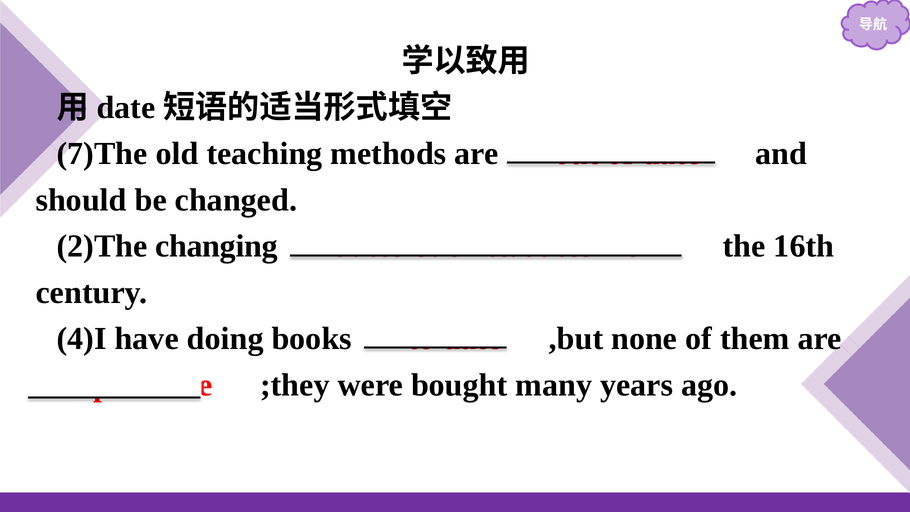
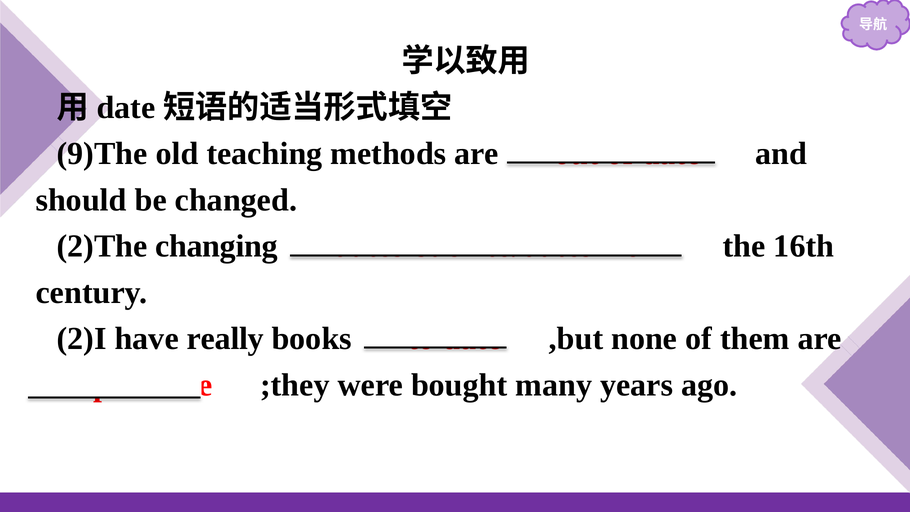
7)The: 7)The -> 9)The
4)I: 4)I -> 2)I
doing: doing -> really
